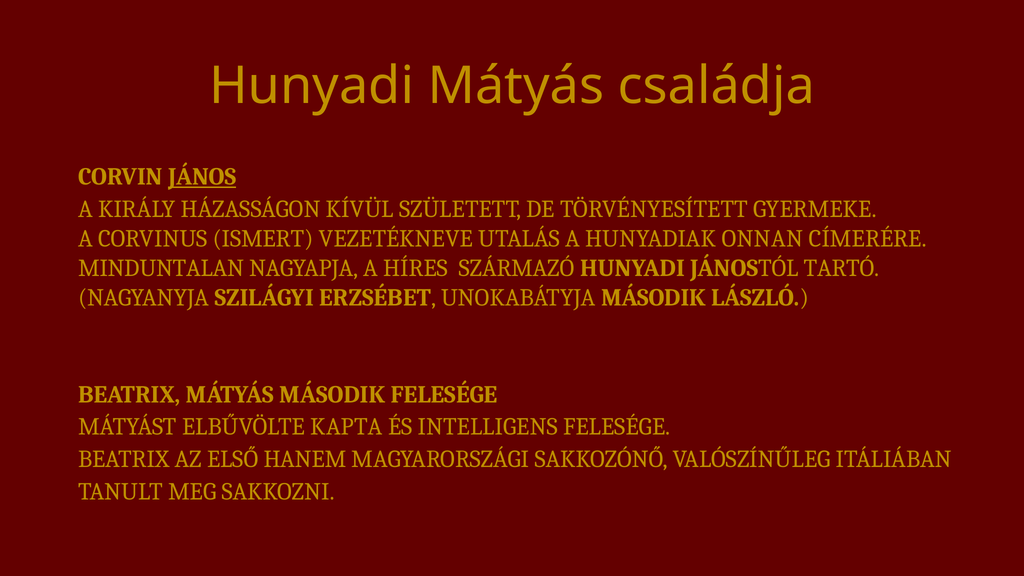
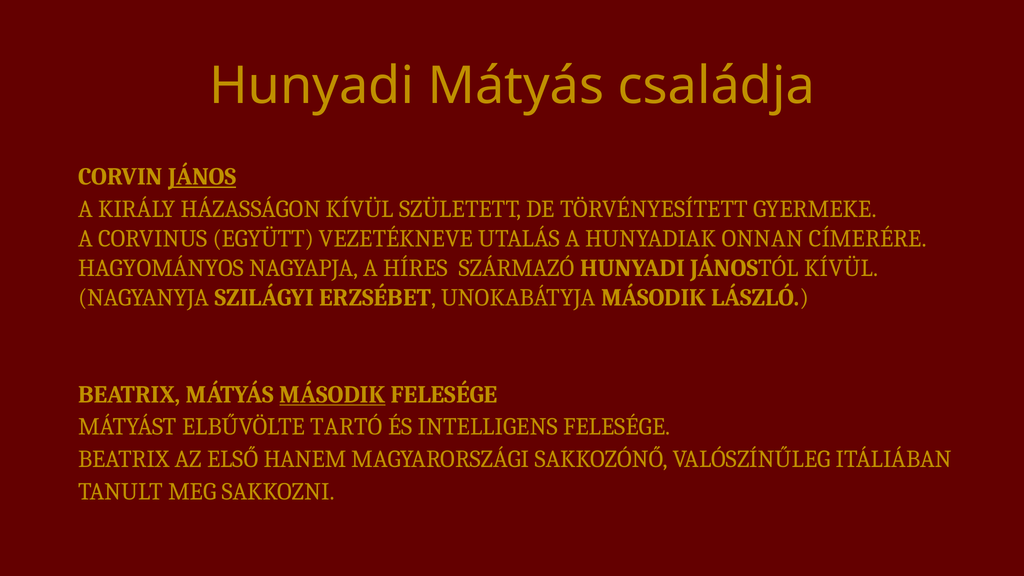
ISMERT: ISMERT -> EGYÜTT
MINDUNTALAN: MINDUNTALAN -> HAGYOMÁNYOS
JÁNOSTÓL TARTÓ: TARTÓ -> KÍVÜL
MÁSODIK at (332, 394) underline: none -> present
KAPTA: KAPTA -> TARTÓ
